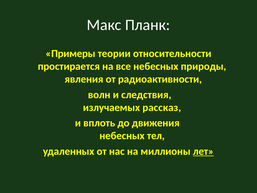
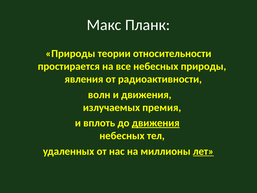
Примеры at (70, 53): Примеры -> Природы
и следствия: следствия -> движения
рассказ: рассказ -> премия
движения at (156, 123) underline: none -> present
